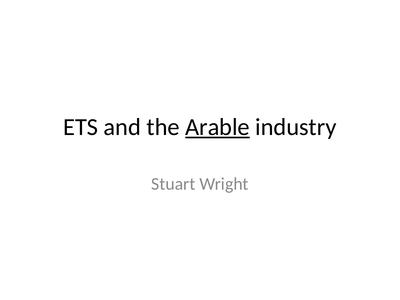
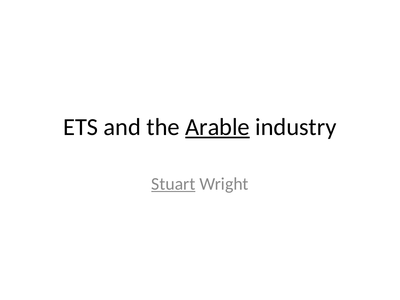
Stuart underline: none -> present
